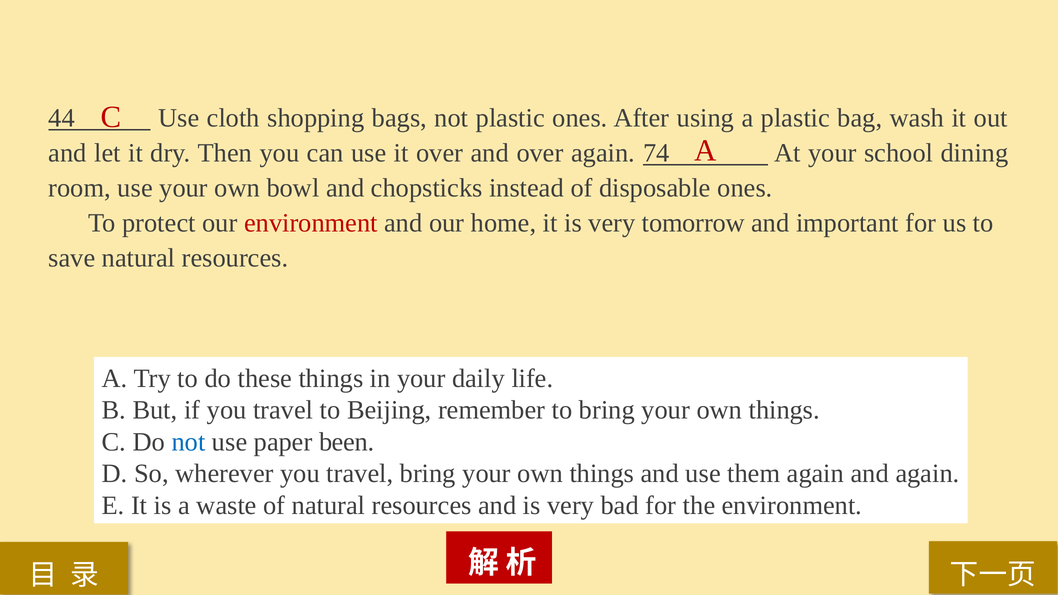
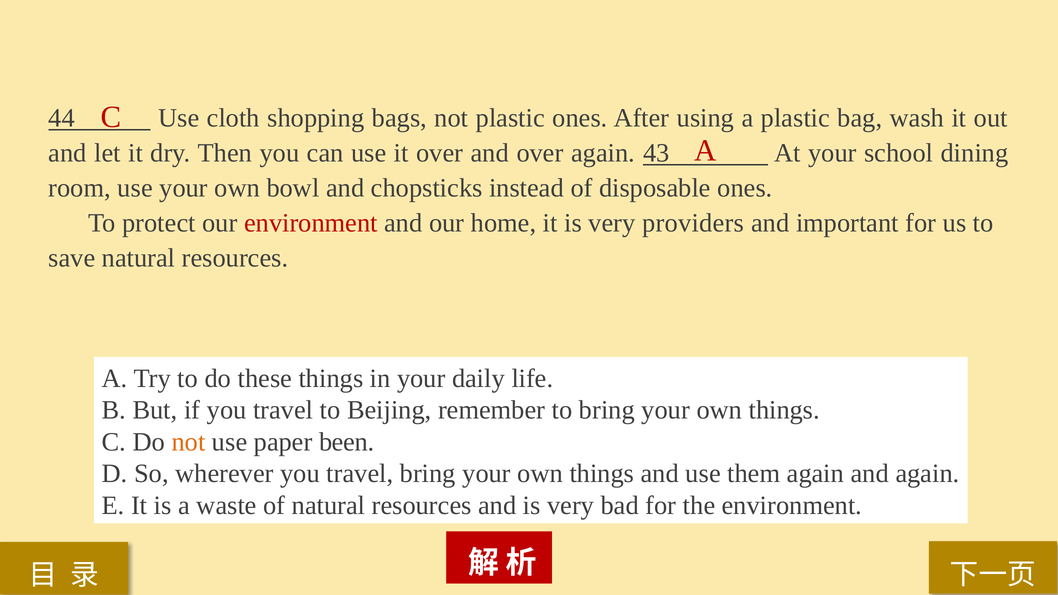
74: 74 -> 43
tomorrow: tomorrow -> providers
not at (188, 442) colour: blue -> orange
